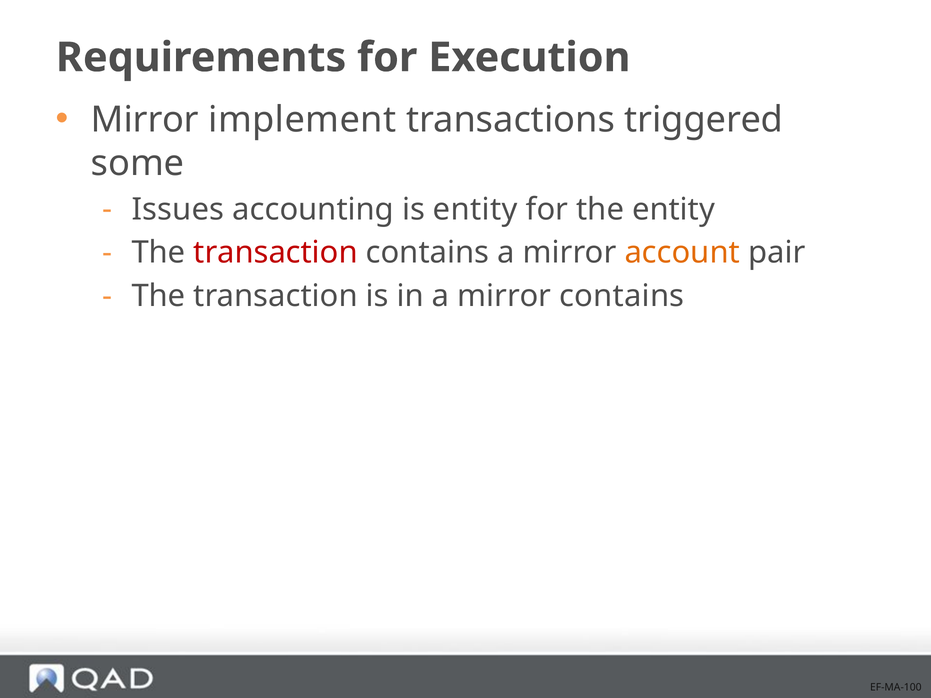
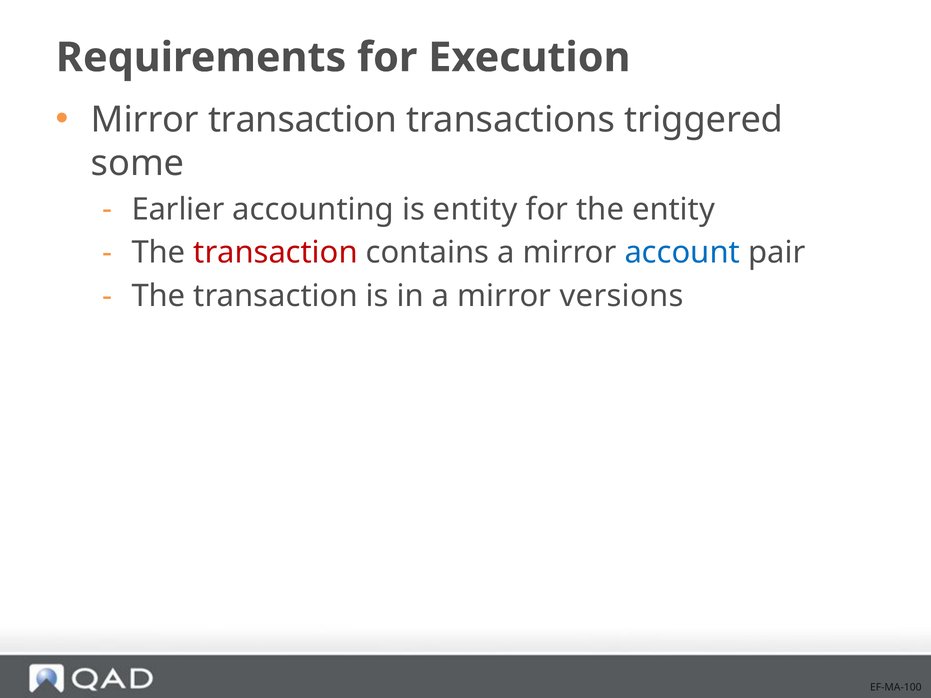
Mirror implement: implement -> transaction
Issues: Issues -> Earlier
account colour: orange -> blue
mirror contains: contains -> versions
